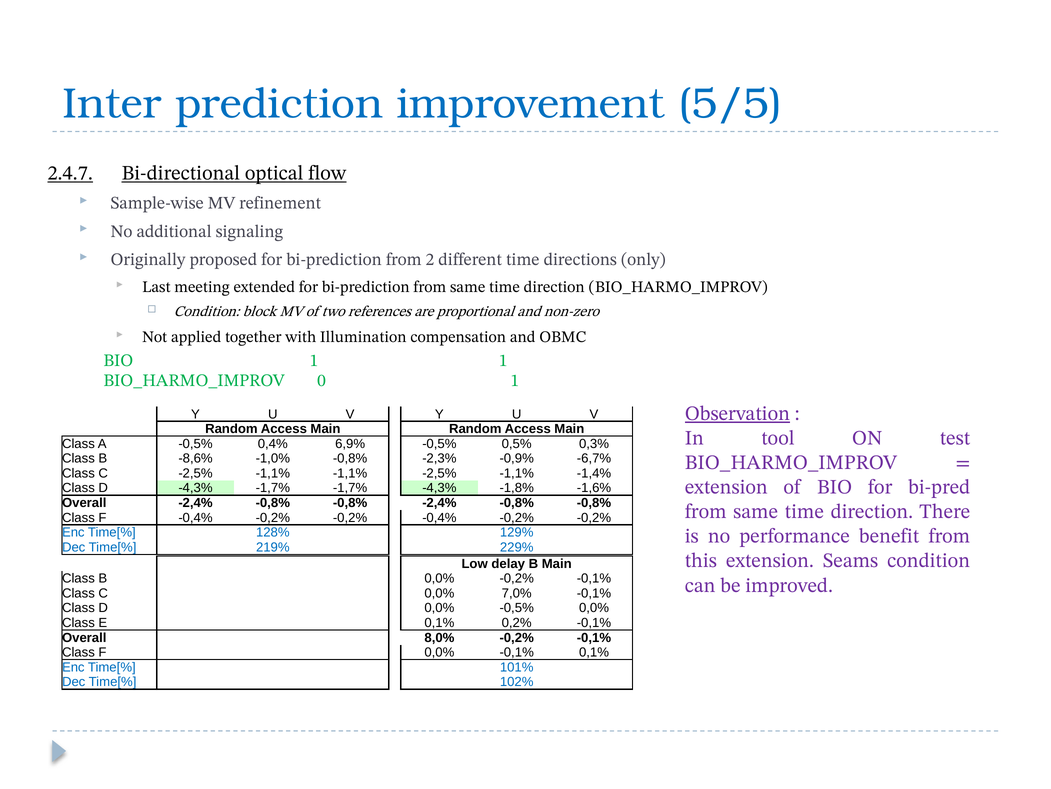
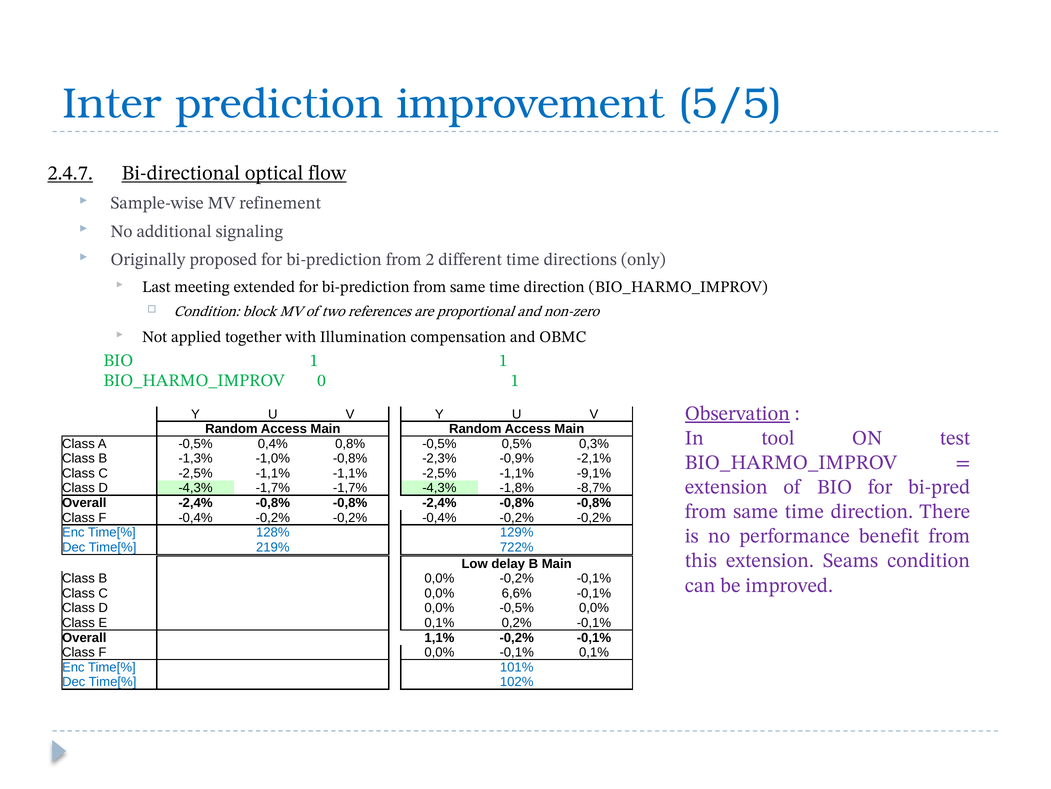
6,9%: 6,9% -> 0,8%
-8,6%: -8,6% -> -1,3%
-6,7%: -6,7% -> -2,1%
-1,4%: -1,4% -> -9,1%
-1,6%: -1,6% -> -8,7%
229%: 229% -> 722%
7,0%: 7,0% -> 6,6%
8,0%: 8,0% -> 1,1%
